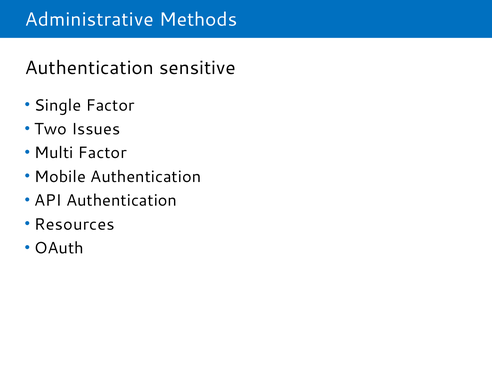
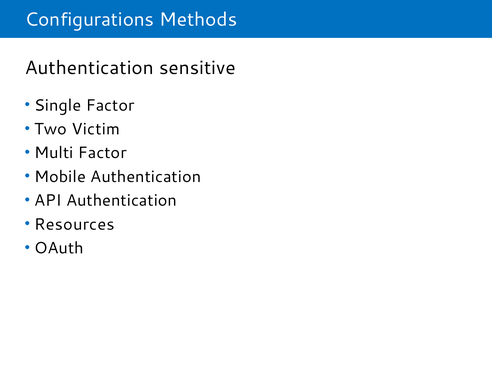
Administrative: Administrative -> Configurations
Issues: Issues -> Victim
